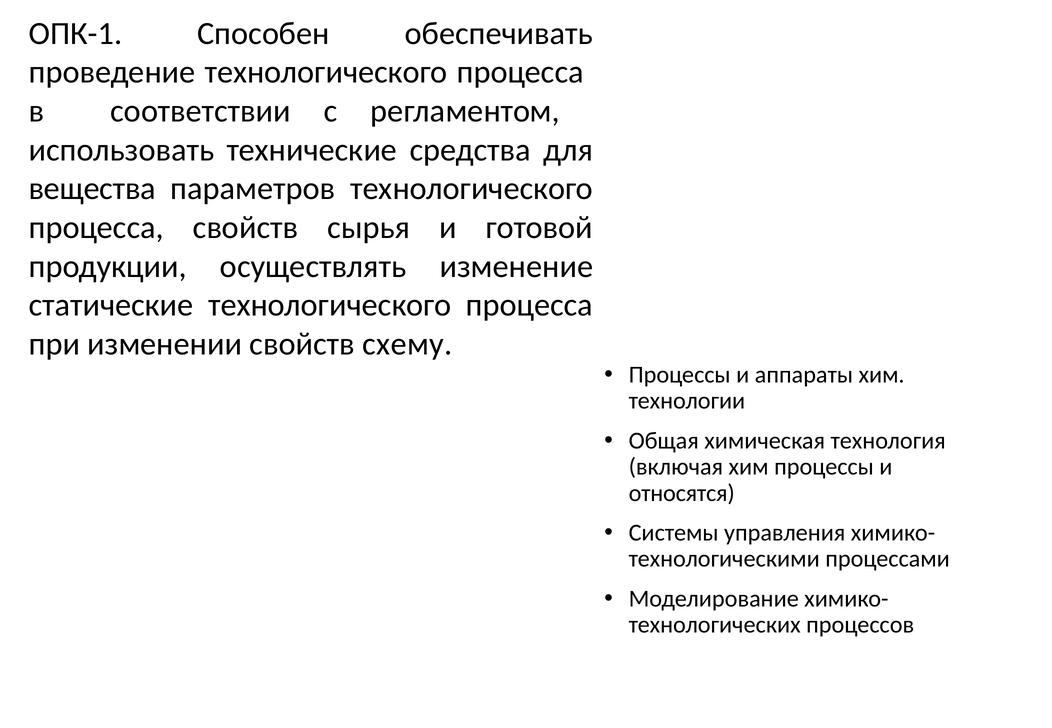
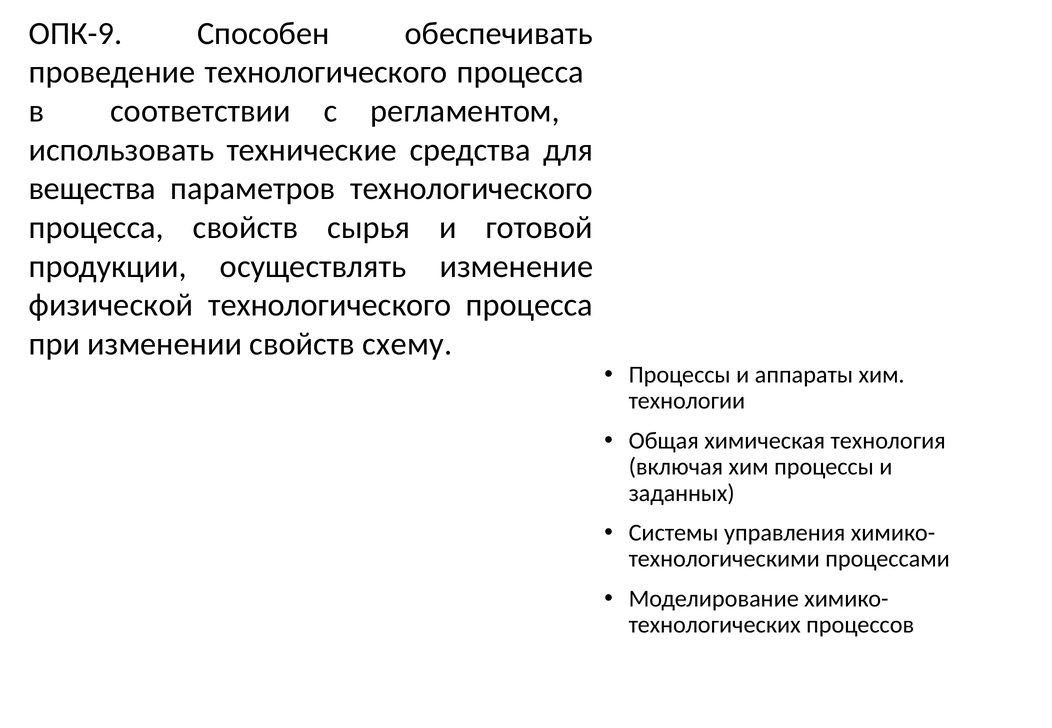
ОПК-1: ОПК-1 -> ОПК-9
статические: статические -> физической
относятся: относятся -> заданных
